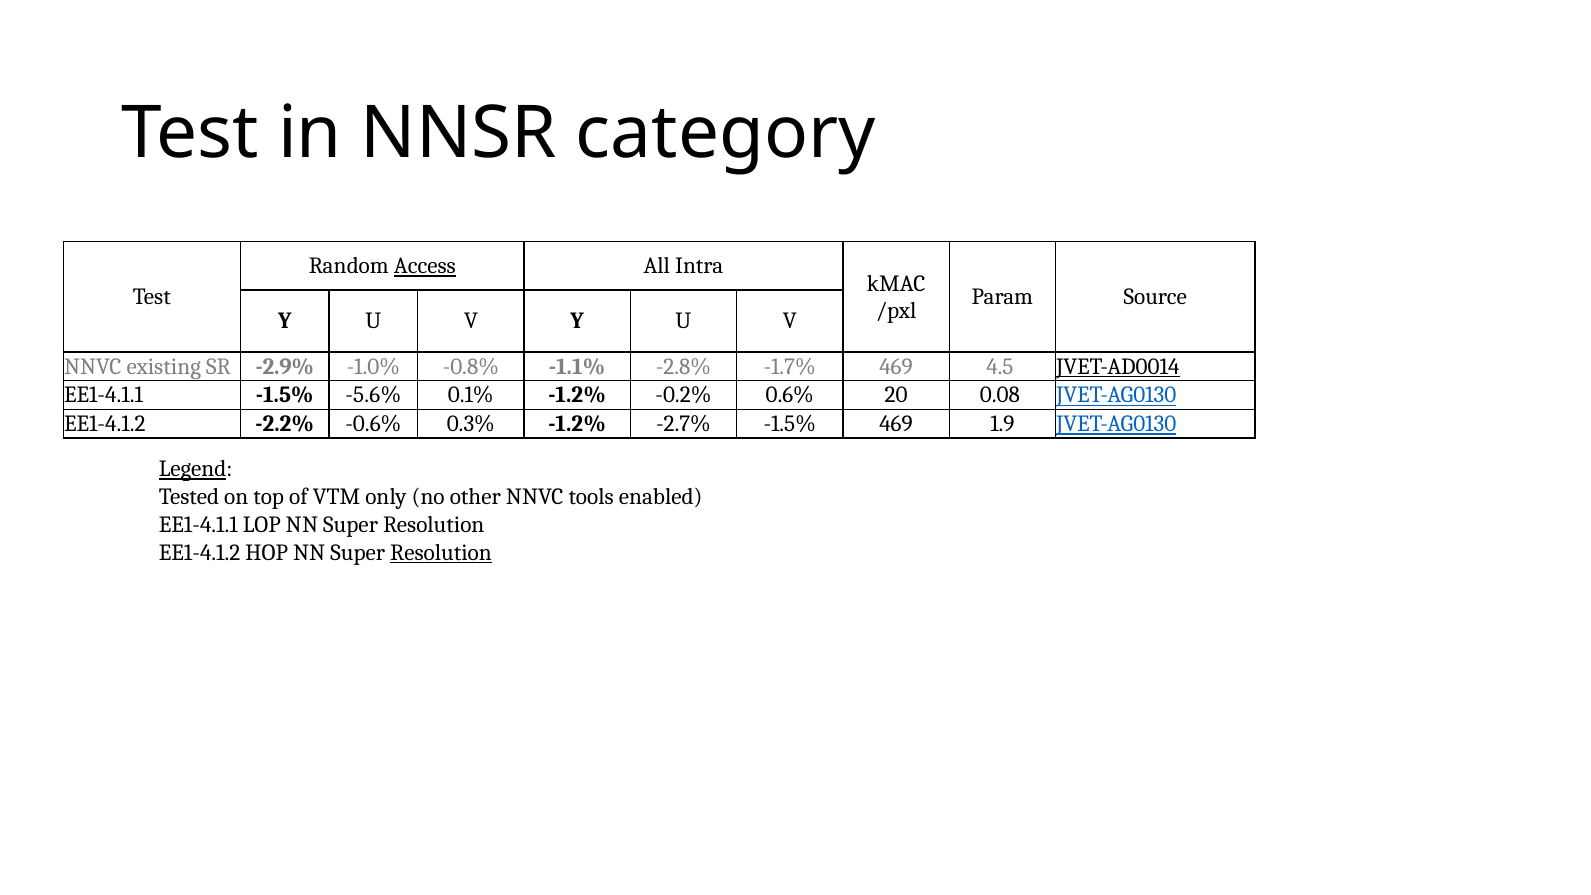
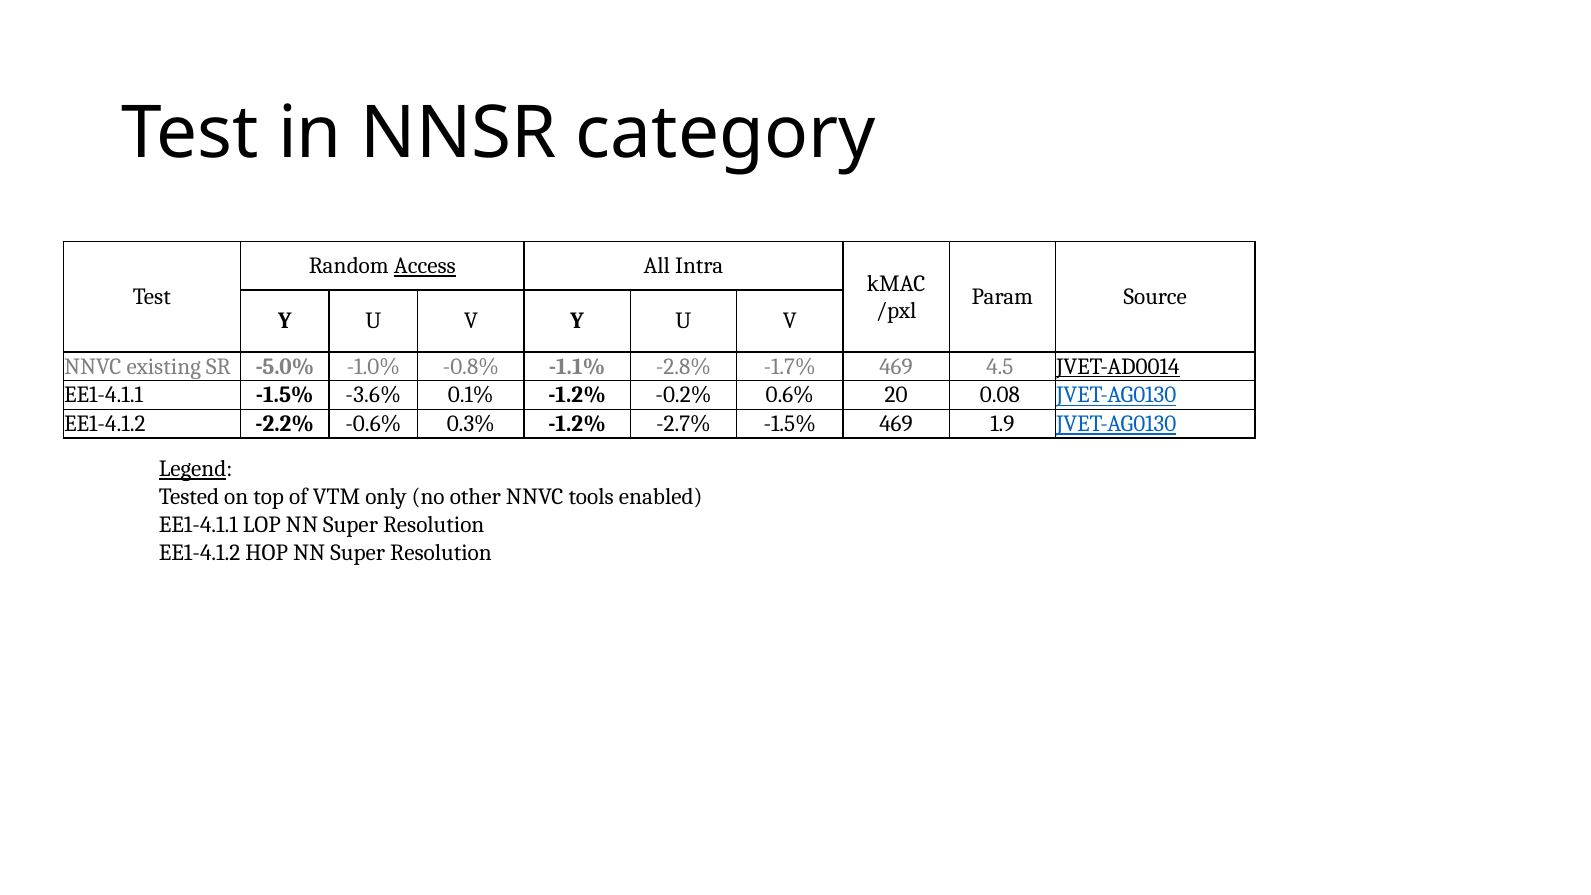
-2.9%: -2.9% -> -5.0%
-5.6%: -5.6% -> -3.6%
Resolution at (441, 552) underline: present -> none
